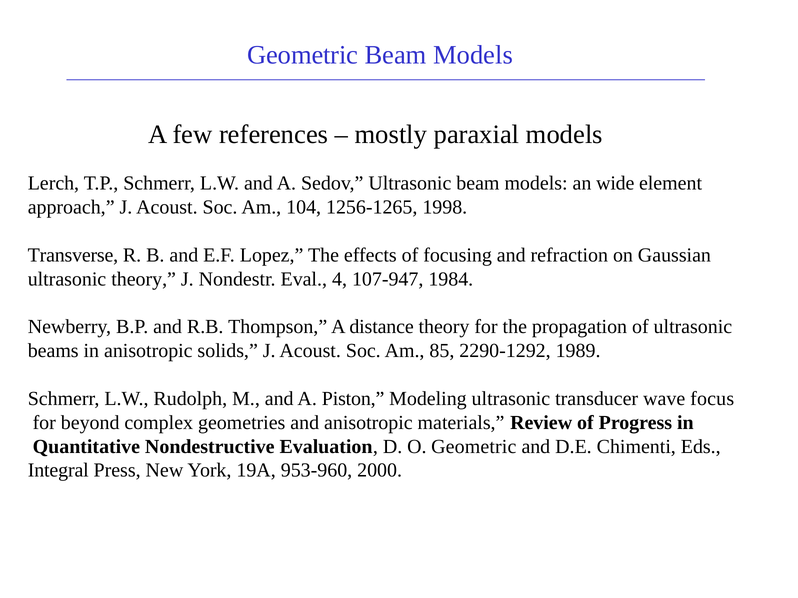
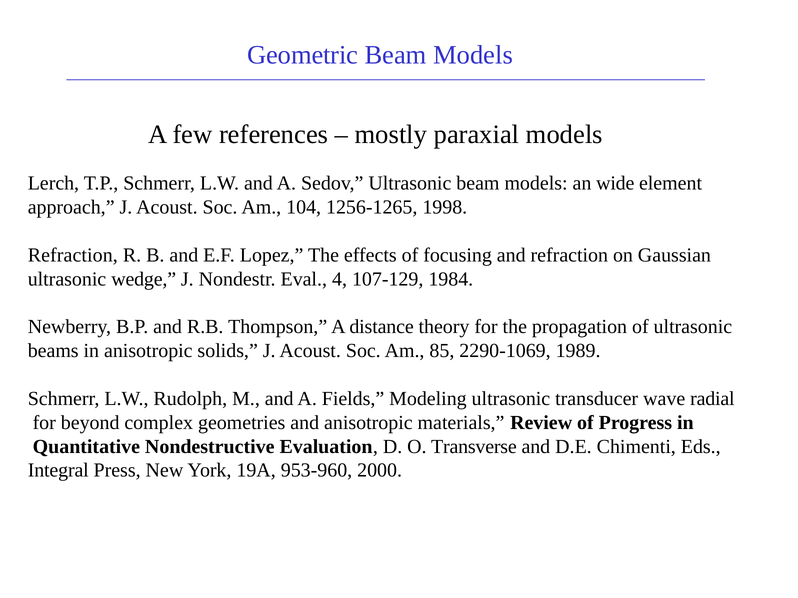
Transverse at (73, 255): Transverse -> Refraction
ultrasonic theory: theory -> wedge
107-947: 107-947 -> 107-129
2290-1292: 2290-1292 -> 2290-1069
Piston: Piston -> Fields
focus: focus -> radial
O Geometric: Geometric -> Transverse
